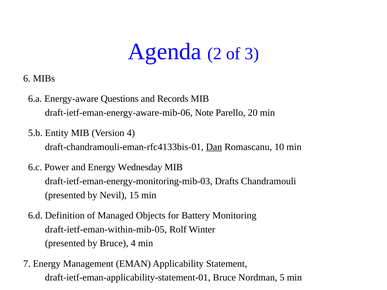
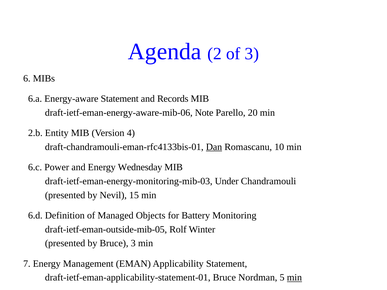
Energy-aware Questions: Questions -> Statement
5.b: 5.b -> 2.b
Drafts: Drafts -> Under
draft-ietf-eman-within-mib-05: draft-ietf-eman-within-mib-05 -> draft-ietf-eman-outside-mib-05
Bruce 4: 4 -> 3
min at (294, 278) underline: none -> present
